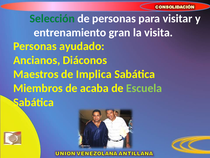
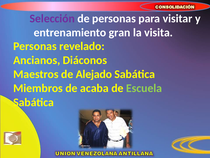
Selección colour: green -> purple
ayudado: ayudado -> revelado
Implica: Implica -> Alejado
